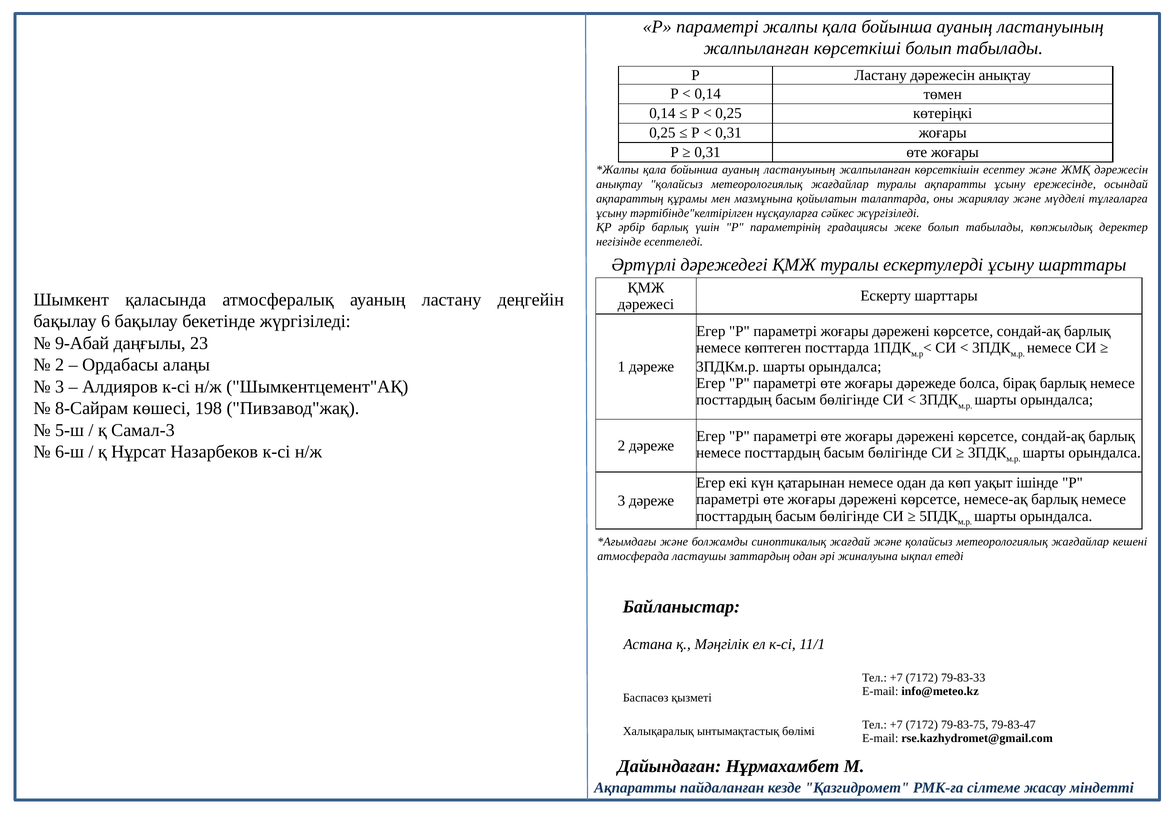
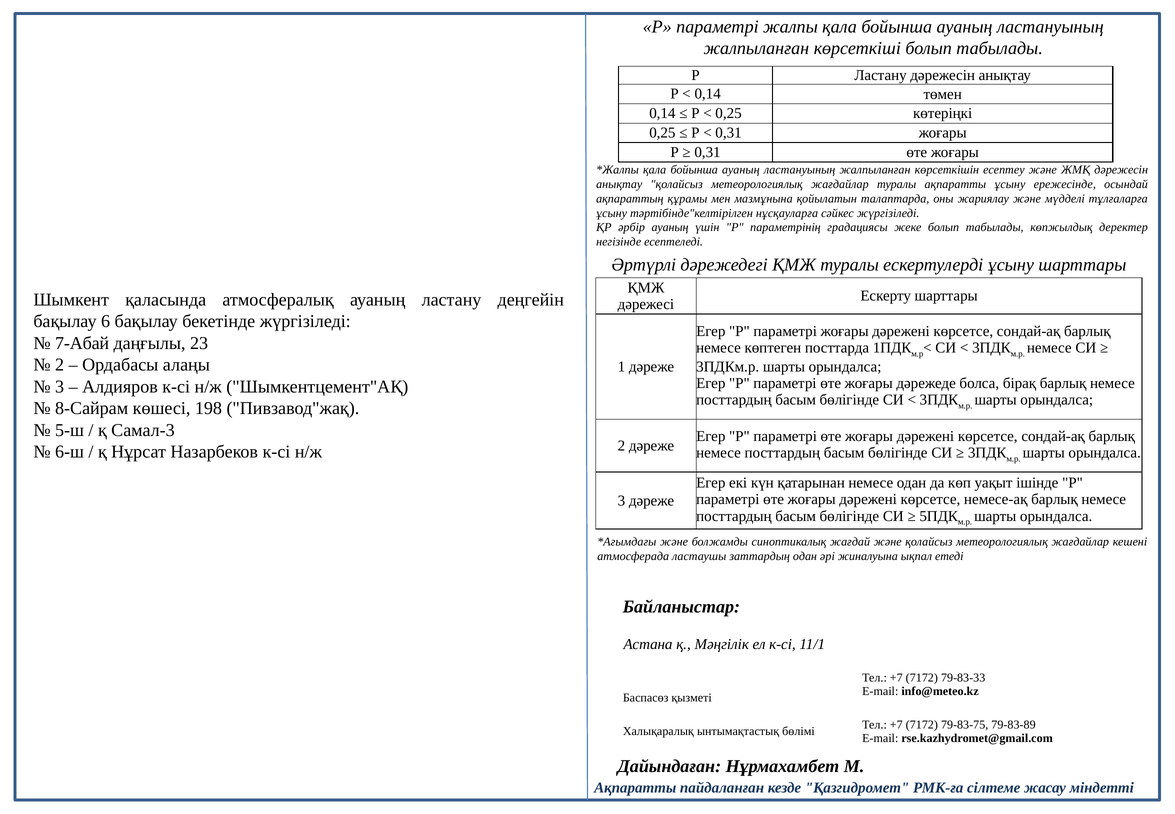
әрбір барлық: барлық -> ауаның
9-Абай: 9-Абай -> 7-Абай
79-83-47: 79-83-47 -> 79-83-89
